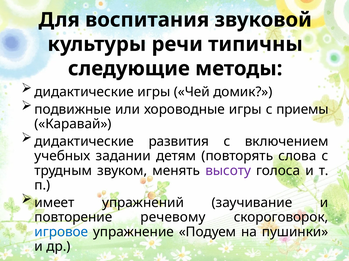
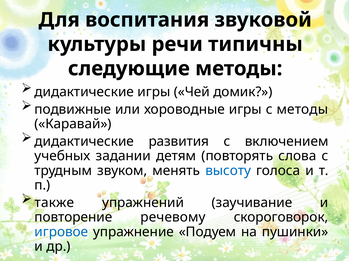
с приемы: приемы -> методы
высоту colour: purple -> blue
имеет: имеет -> также
